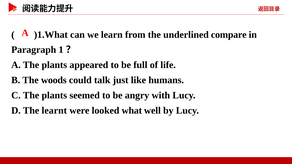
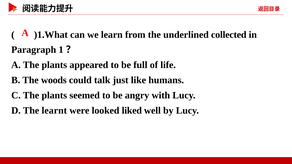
compare: compare -> collected
what: what -> liked
